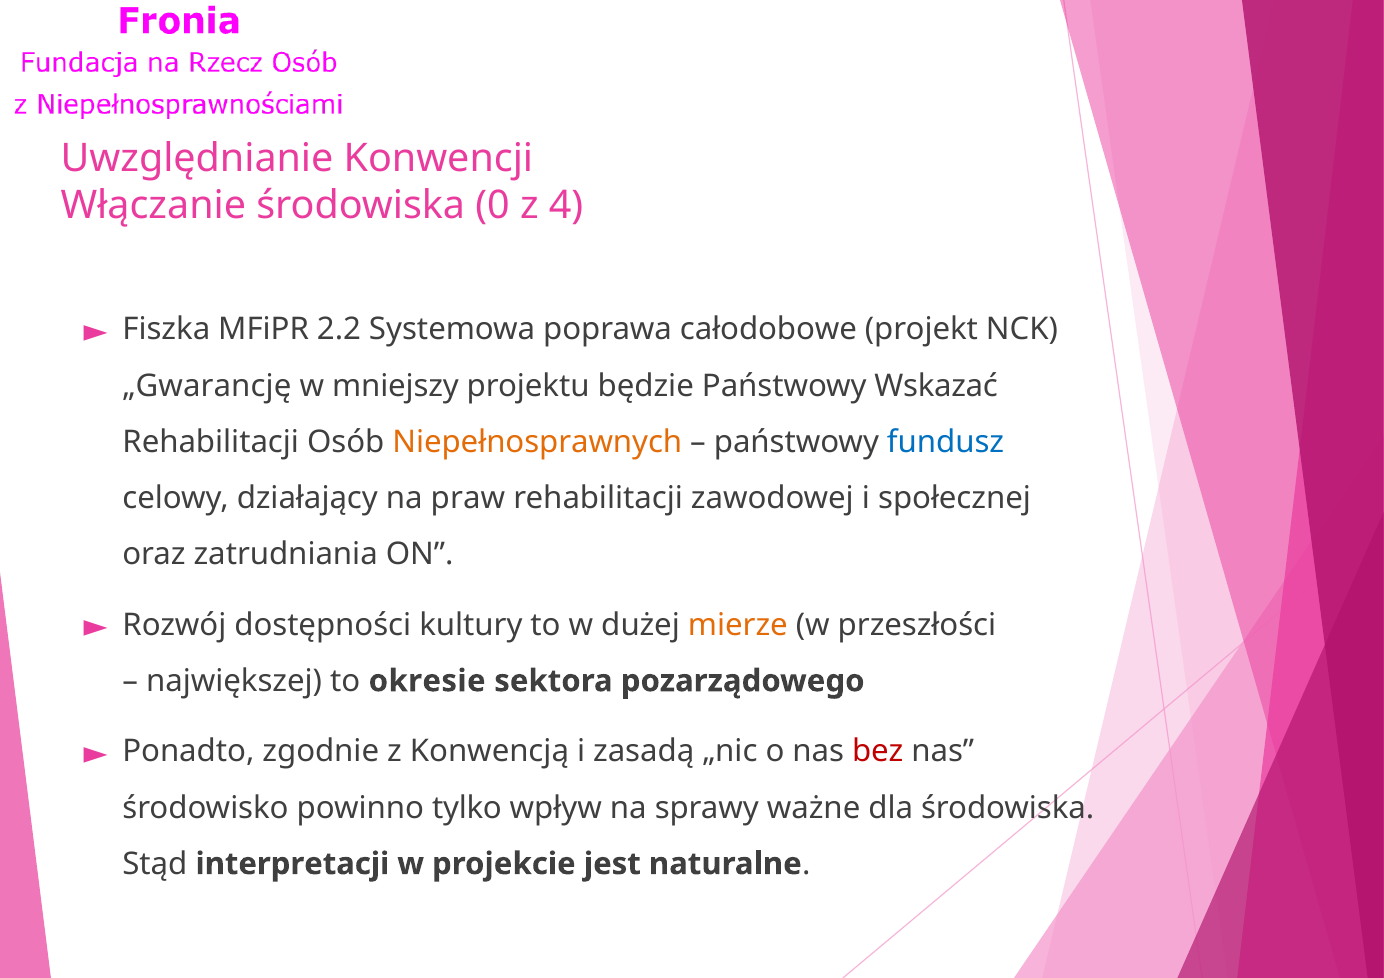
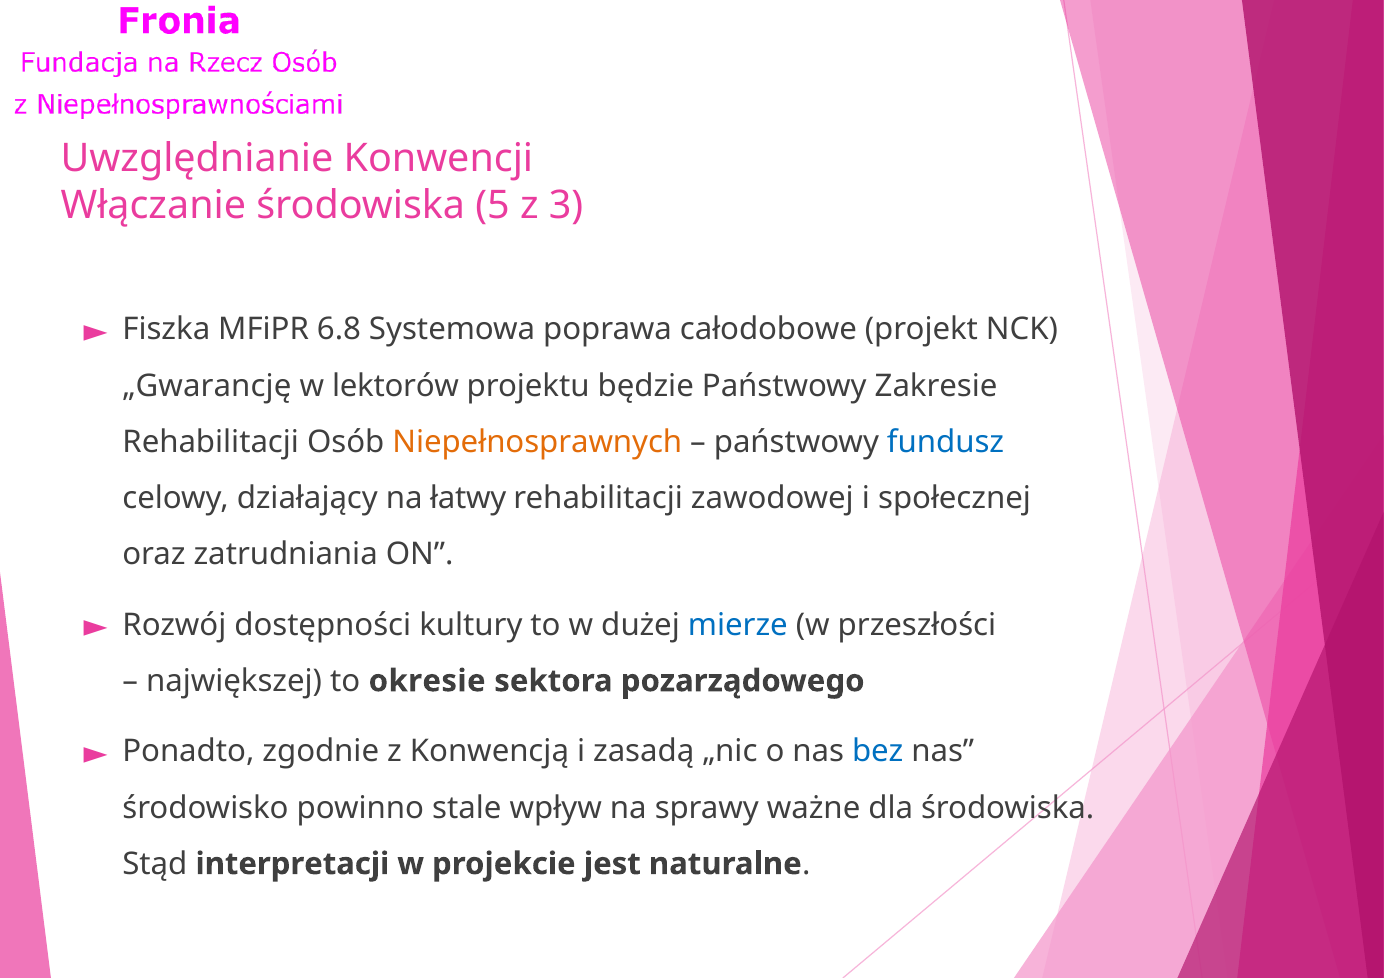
0: 0 -> 5
4: 4 -> 3
2.2: 2.2 -> 6.8
mniejszy: mniejszy -> lektorów
Wskazać: Wskazać -> Zakresie
praw: praw -> łatwy
mierze colour: orange -> blue
bez colour: red -> blue
tylko: tylko -> stale
